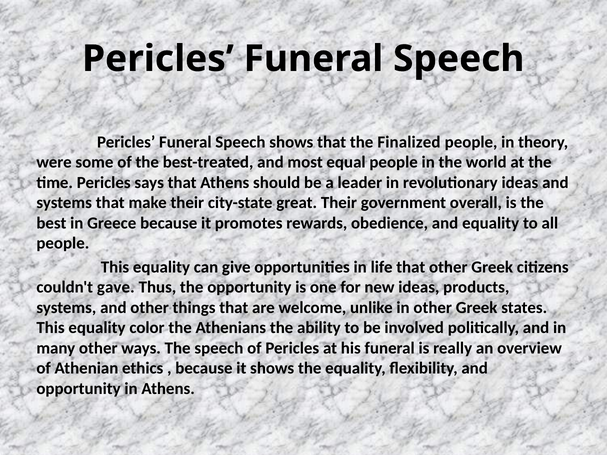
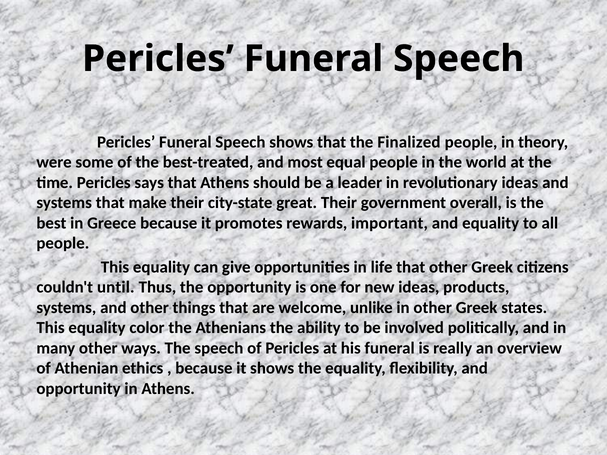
obedience: obedience -> important
gave: gave -> until
